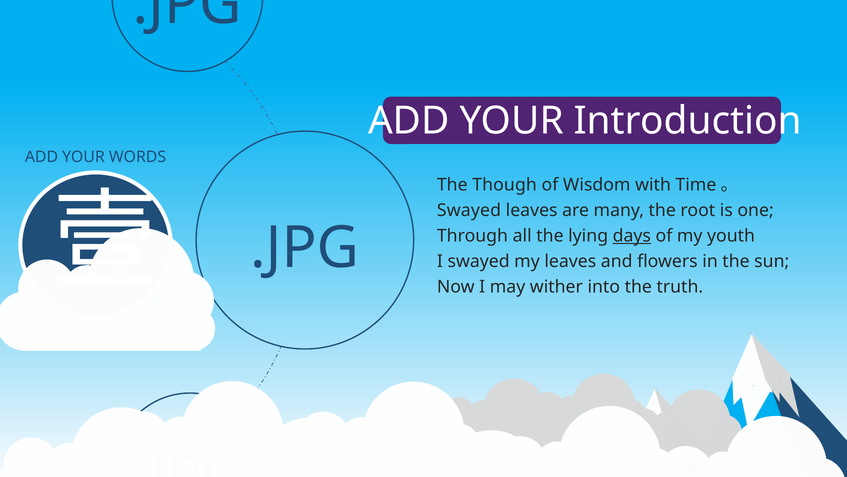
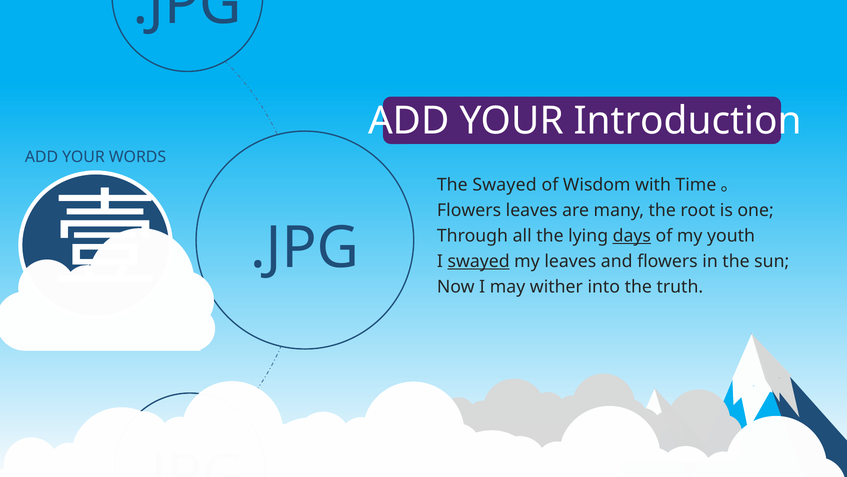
The Though: Though -> Swayed
Swayed at (469, 210): Swayed -> Flowers
swayed at (479, 261) underline: none -> present
